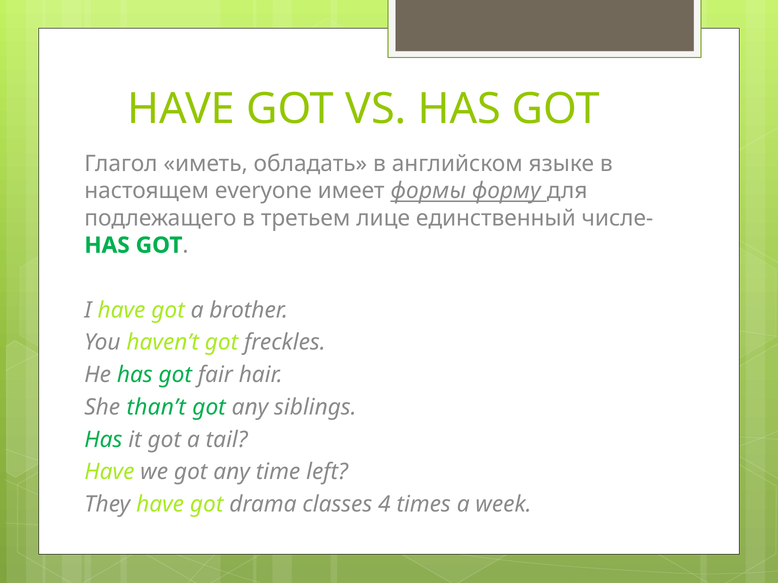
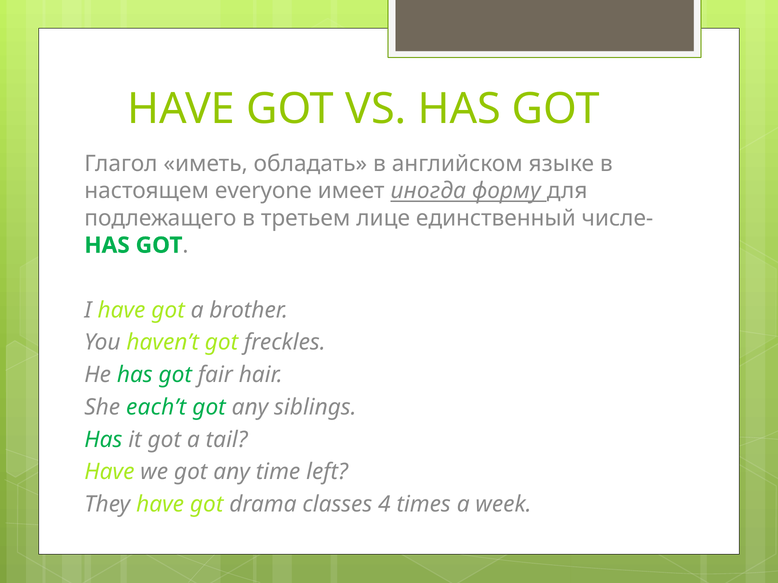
формы: формы -> иногда
than’t: than’t -> each’t
